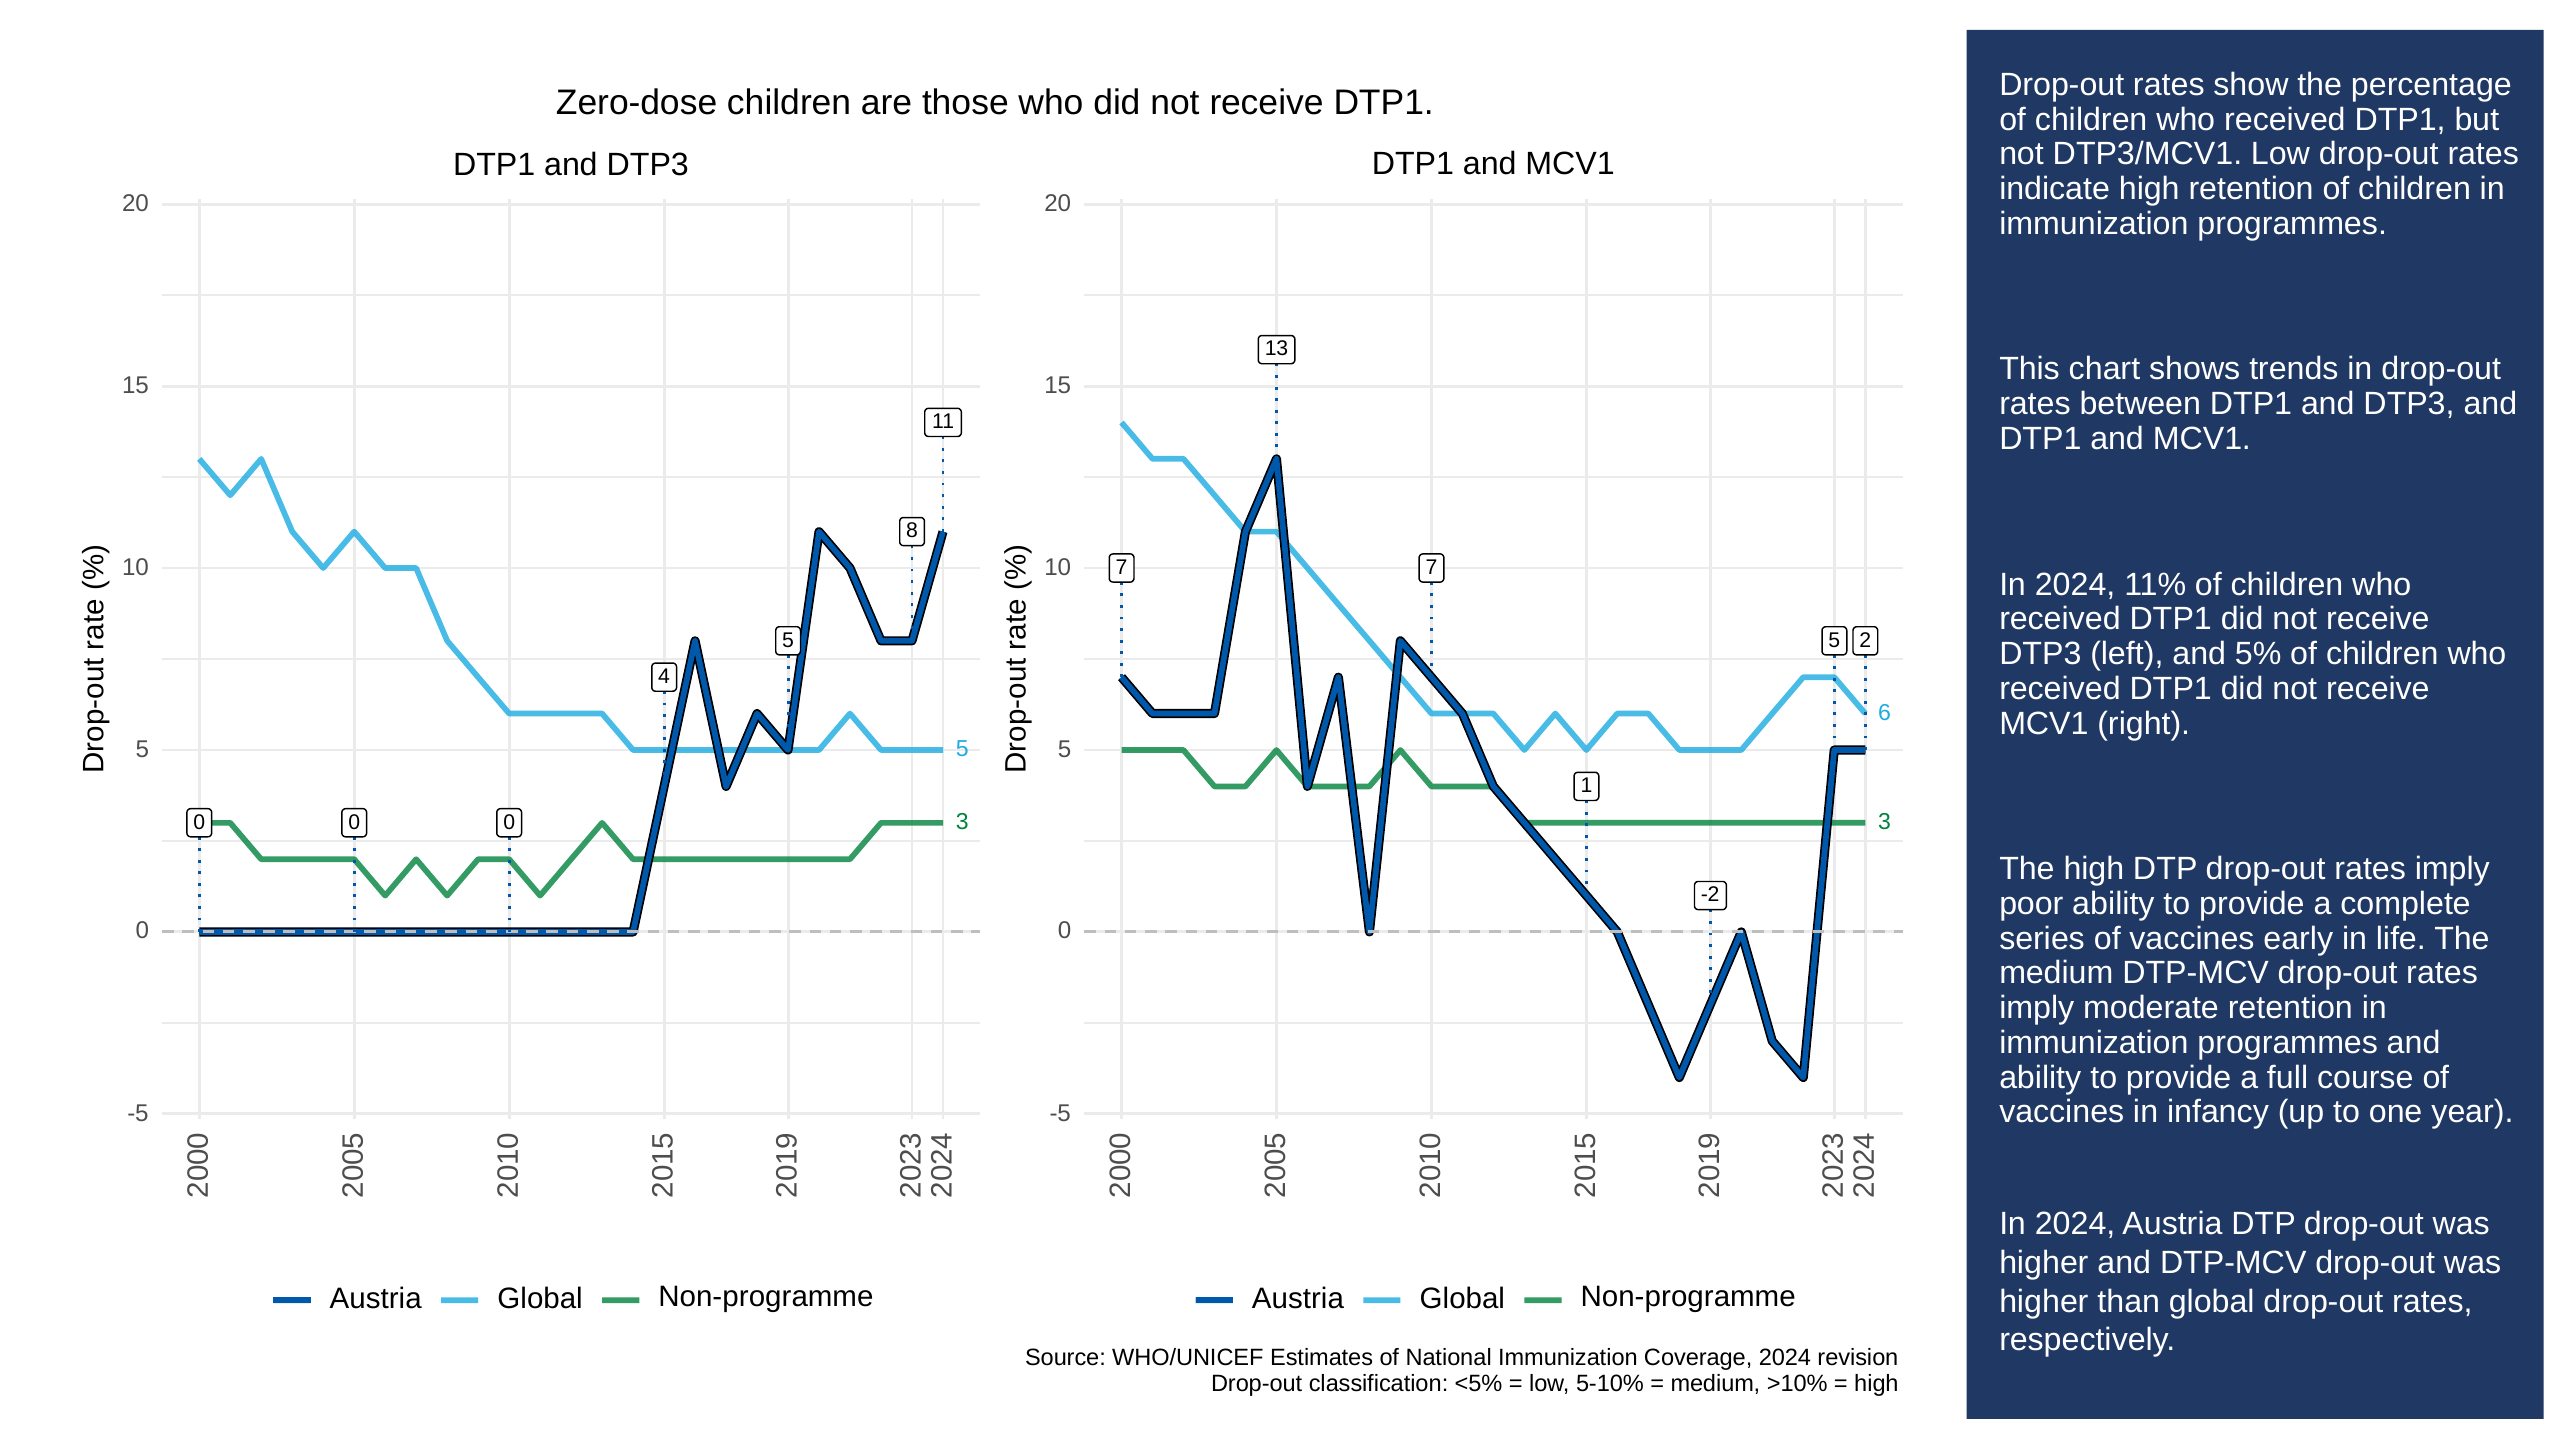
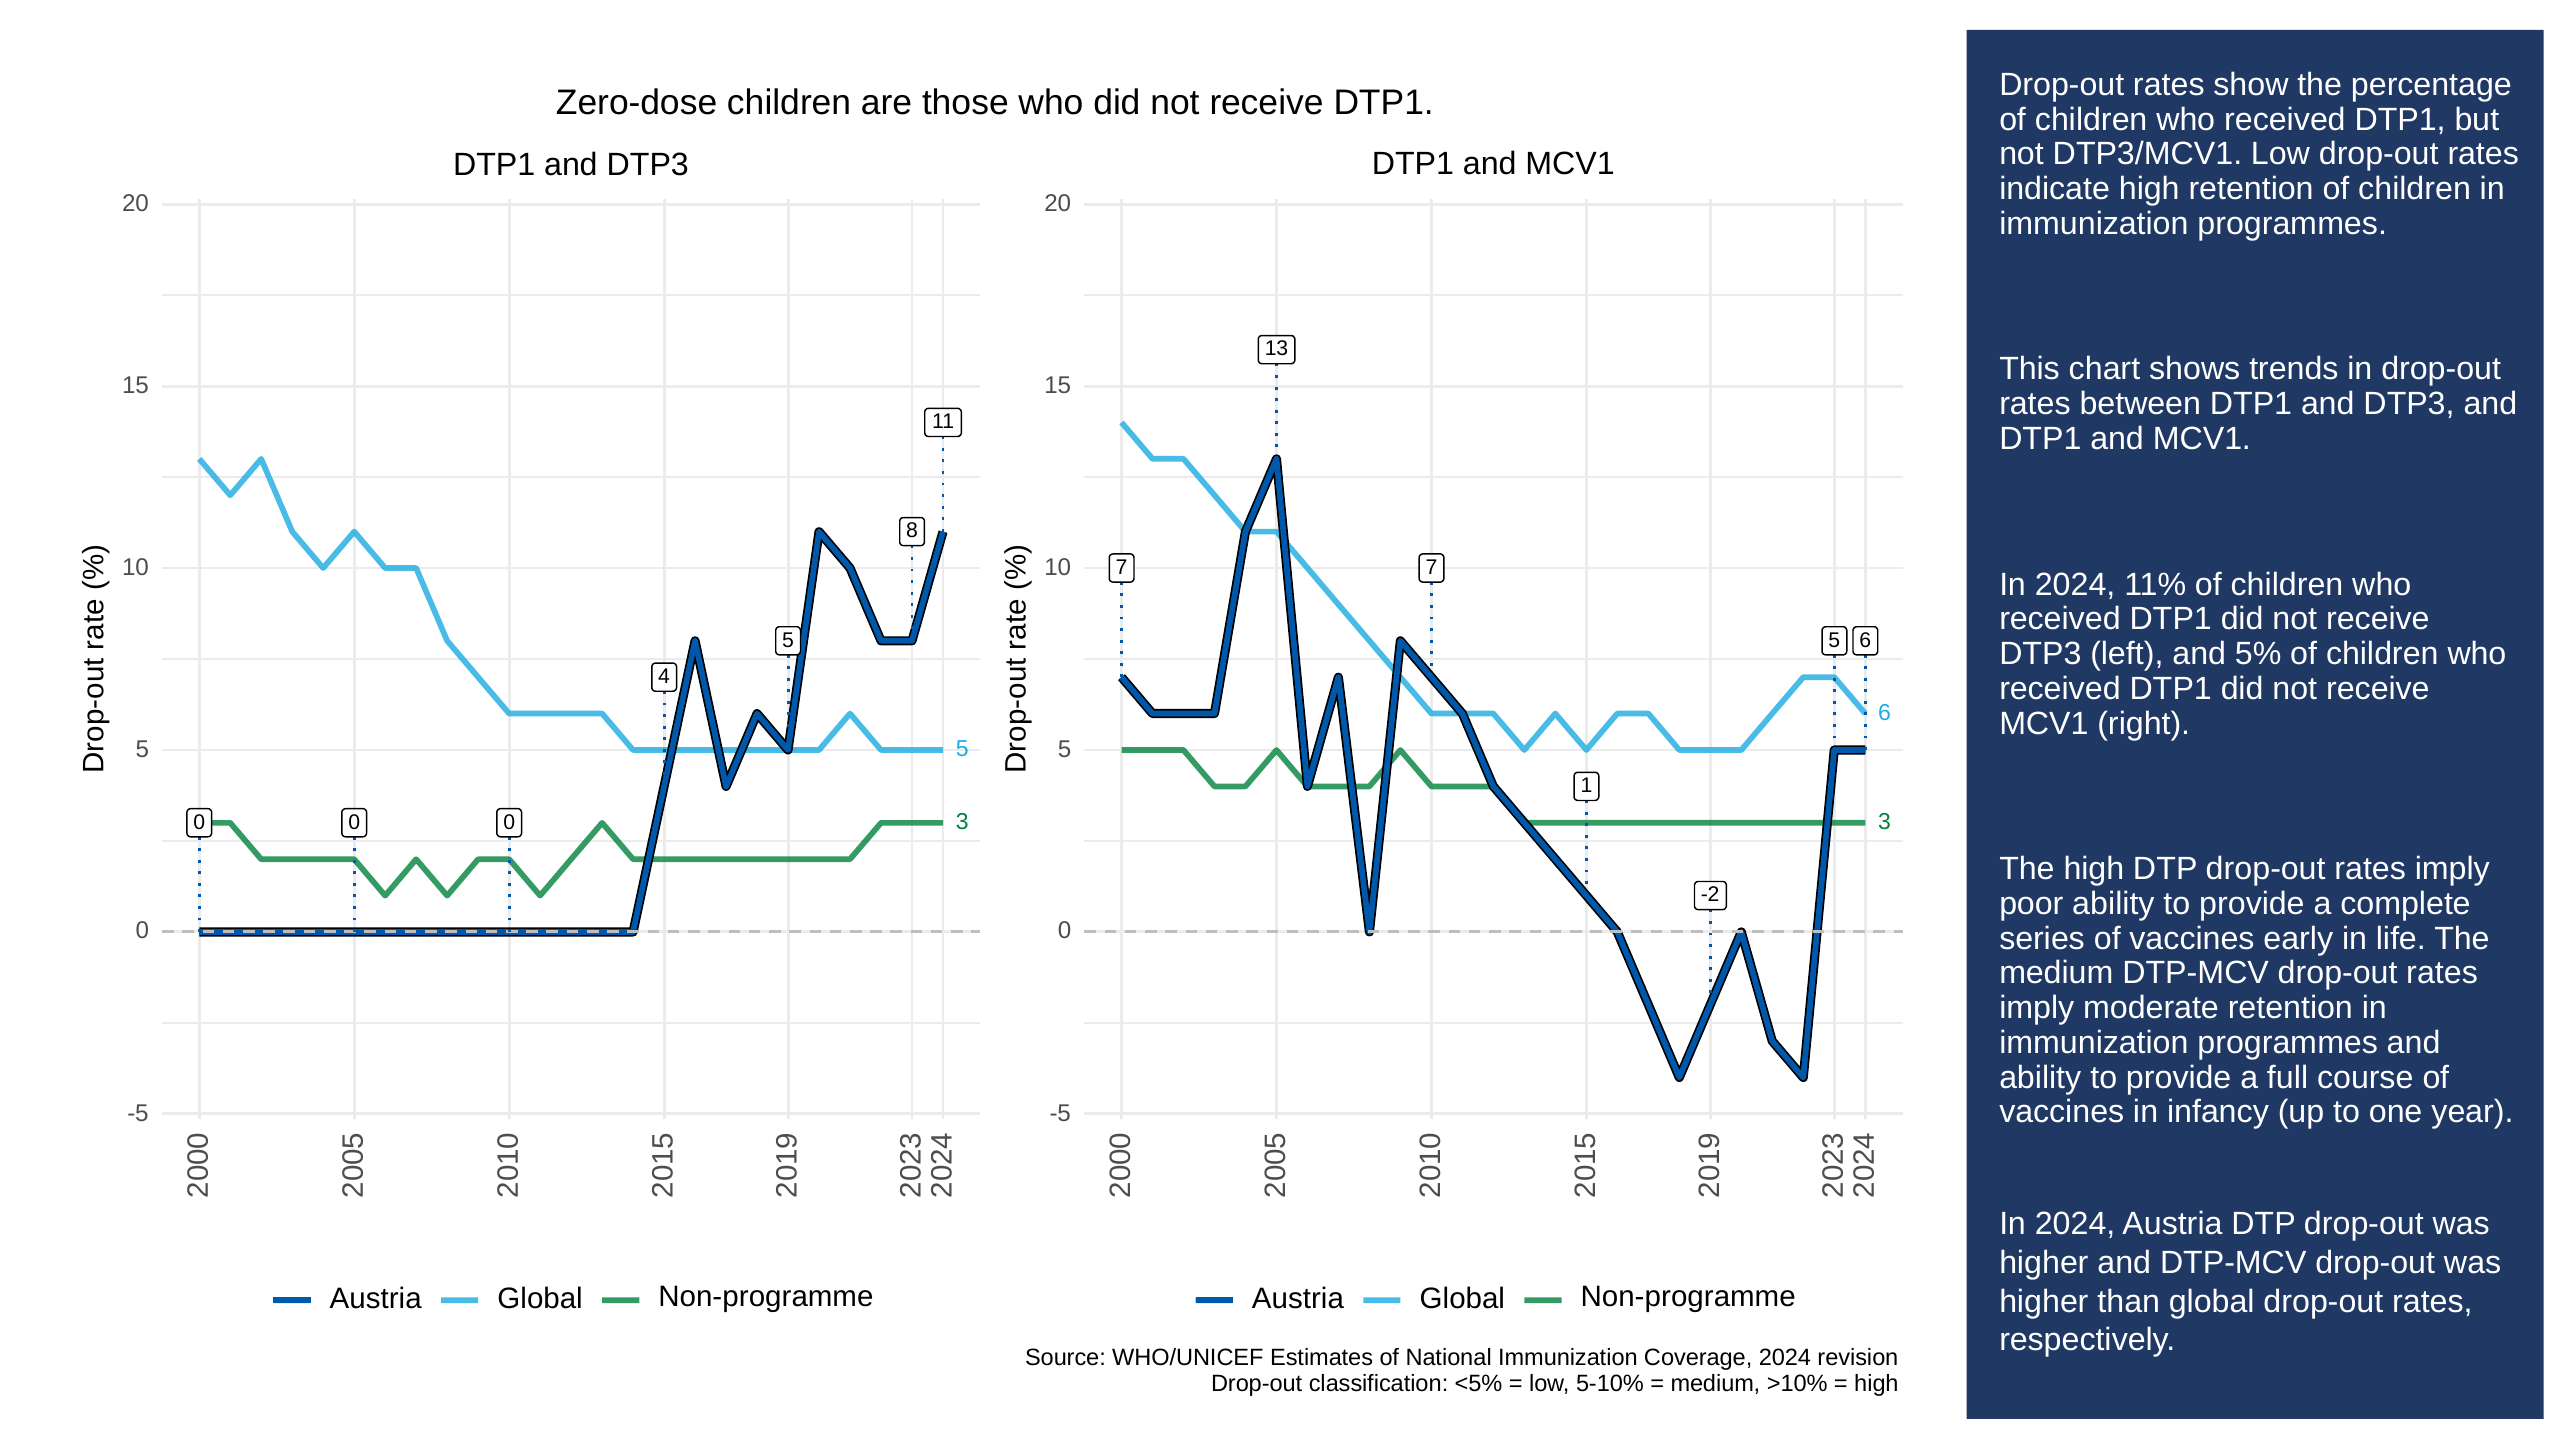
2 at (1865, 640): 2 -> 6
